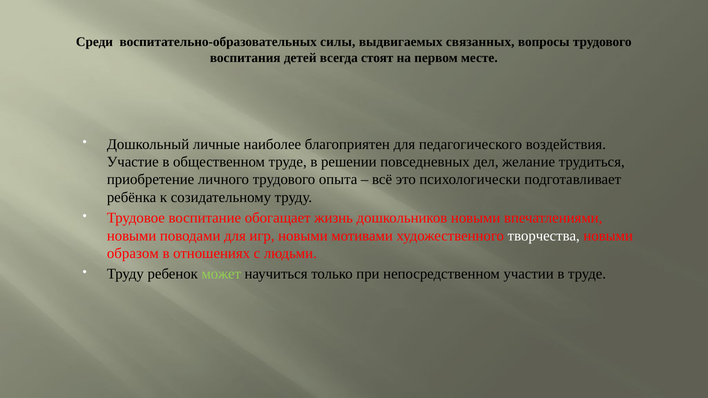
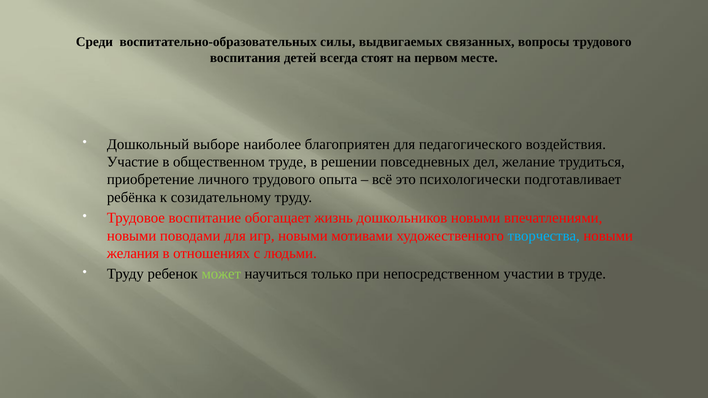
личные: личные -> выборе
творчества colour: white -> light blue
образом: образом -> желания
